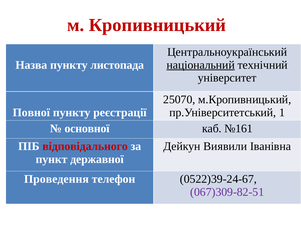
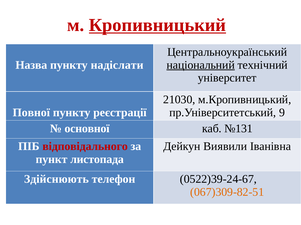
Кропивницький underline: none -> present
листопада: листопада -> надіслати
25070: 25070 -> 21030
1: 1 -> 9
№161: №161 -> №131
державної: державної -> листопада
Проведення: Проведення -> Здійснюють
067)309-82-51 colour: purple -> orange
